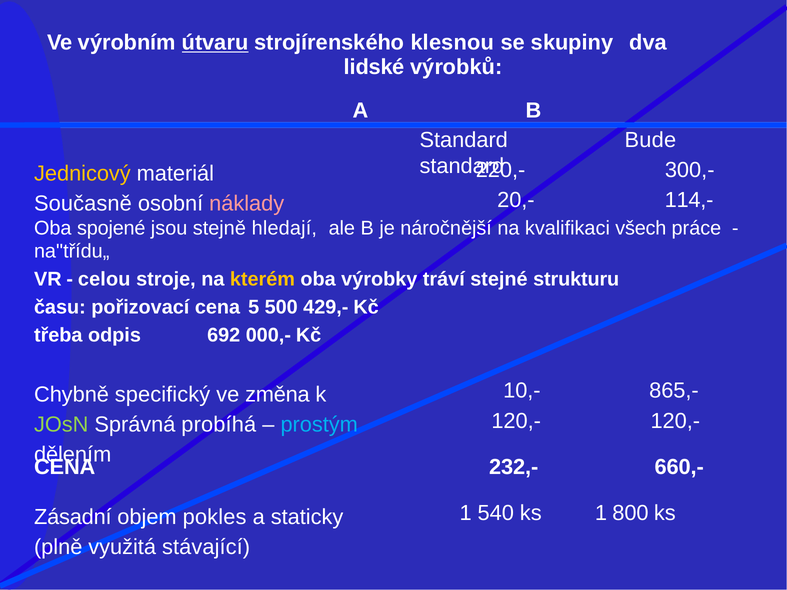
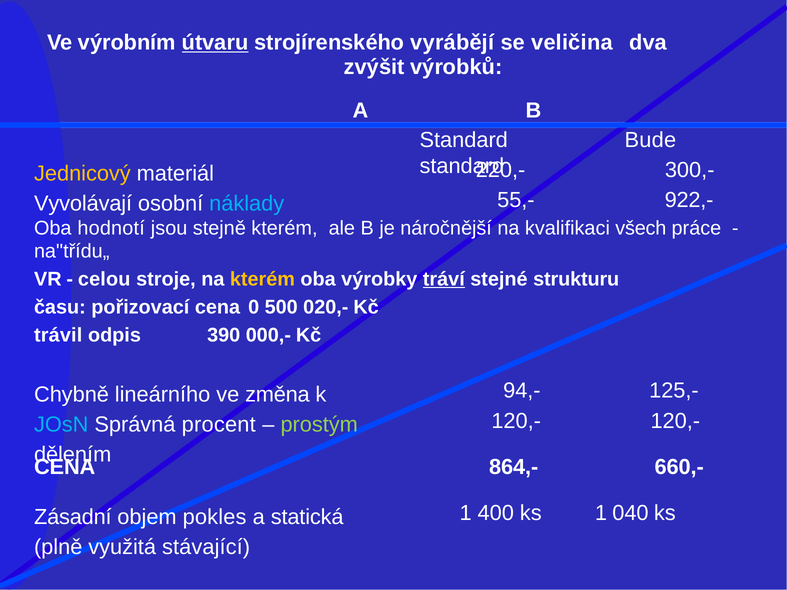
klesnou: klesnou -> vyrábějí
skupiny: skupiny -> veličina
lidské: lidské -> zvýšit
20,-: 20,- -> 55,-
114,-: 114,- -> 922,-
Současně: Současně -> Vyvolávají
náklady colour: pink -> light blue
spojené: spojené -> hodnotí
stejně hledají: hledají -> kterém
tráví underline: none -> present
5: 5 -> 0
429,-: 429,- -> 020,-
třeba: třeba -> trávil
692: 692 -> 390
10,-: 10,- -> 94,-
865,-: 865,- -> 125,-
specifický: specifický -> lineárního
JOsN colour: light green -> light blue
probíhá: probíhá -> procent
prostým colour: light blue -> light green
232,-: 232,- -> 864,-
540: 540 -> 400
800: 800 -> 040
staticky: staticky -> statická
